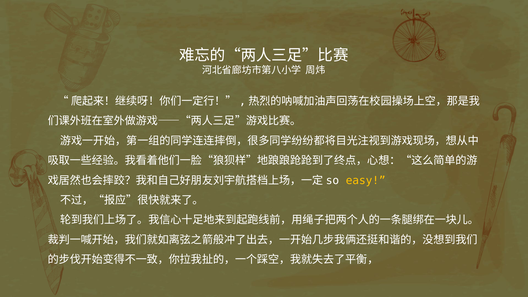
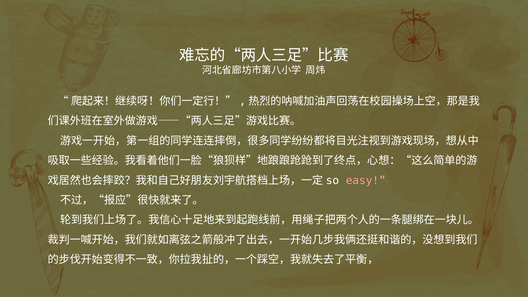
easy colour: yellow -> pink
